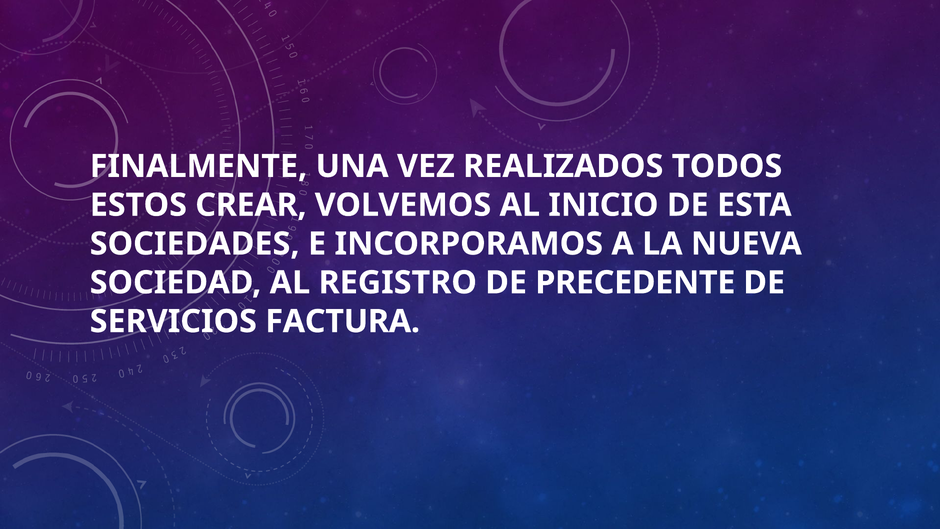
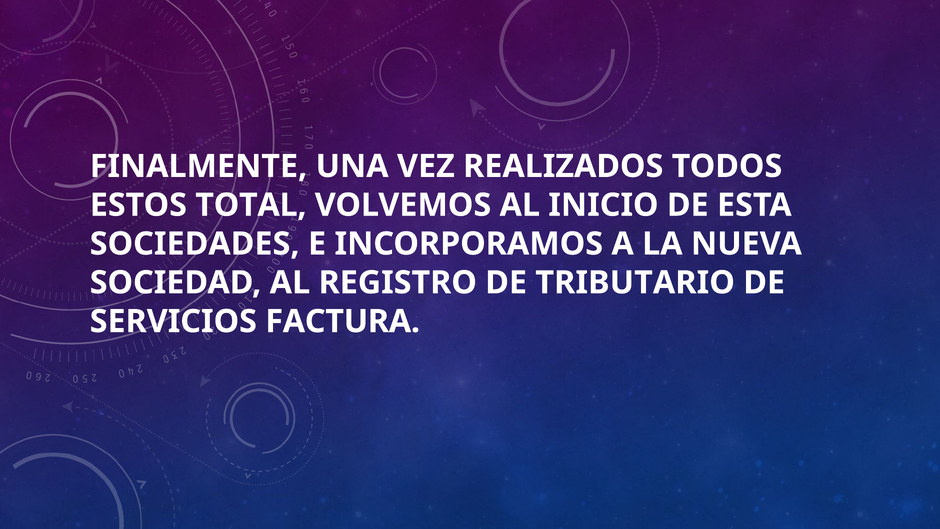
CREAR: CREAR -> TOTAL
PRECEDENTE: PRECEDENTE -> TRIBUTARIO
